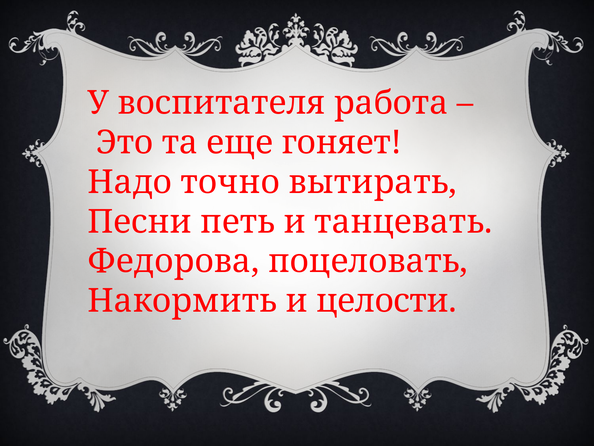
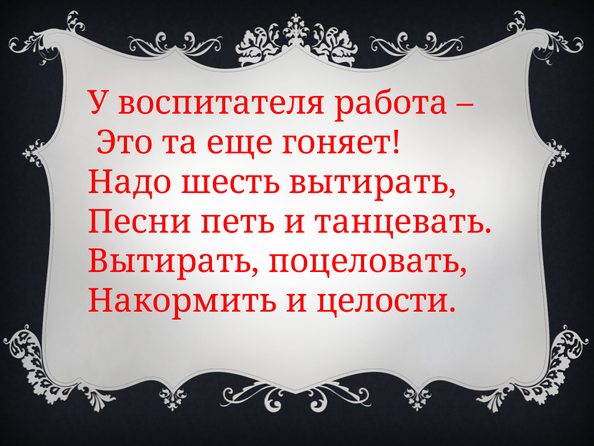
точно: точно -> шесть
Федорова at (174, 261): Федорова -> Вытирать
